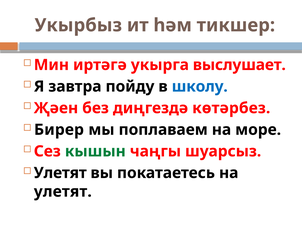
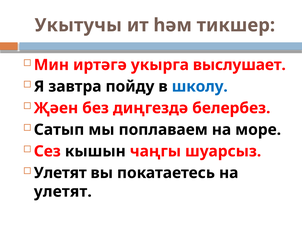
Укырбыз: Укырбыз -> Укытучы
көтәрбез: көтәрбез -> белербез
Бирер: Бирер -> Сатып
кышын colour: green -> black
